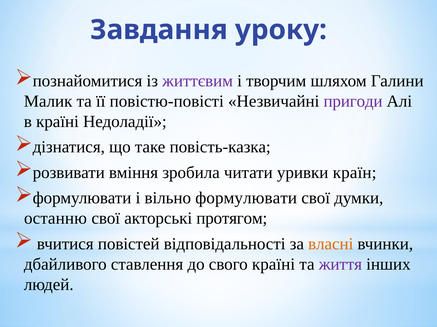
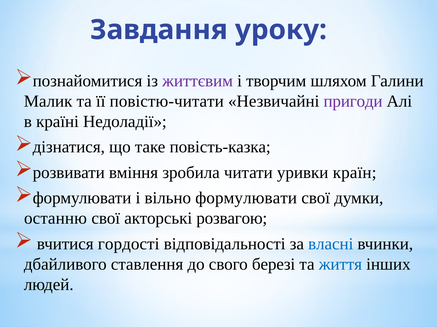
повістю-повісті: повістю-повісті -> повістю-читати
протягом: протягом -> розвагою
повістей: повістей -> гордості
власні colour: orange -> blue
свого країні: країні -> березі
життя colour: purple -> blue
